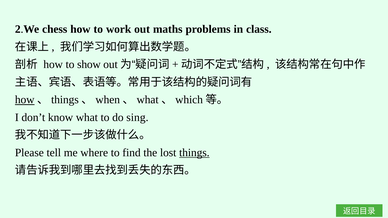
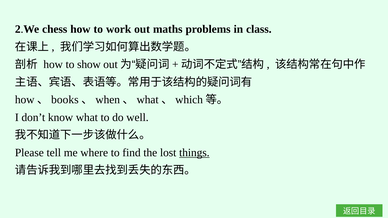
how at (25, 100) underline: present -> none
things at (65, 100): things -> books
sing: sing -> well
